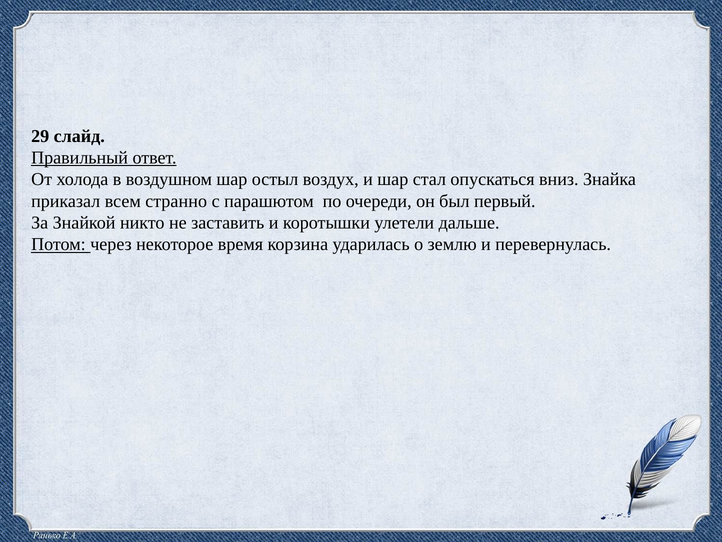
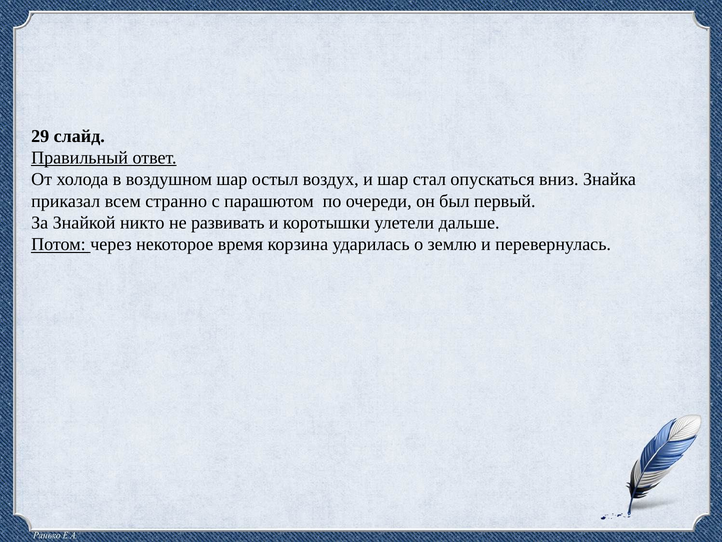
заставить: заставить -> развивать
